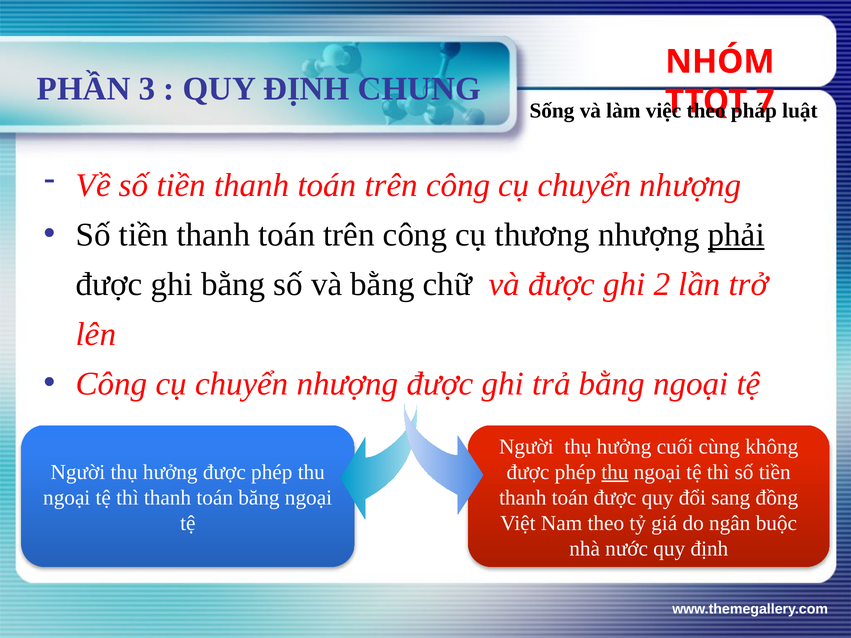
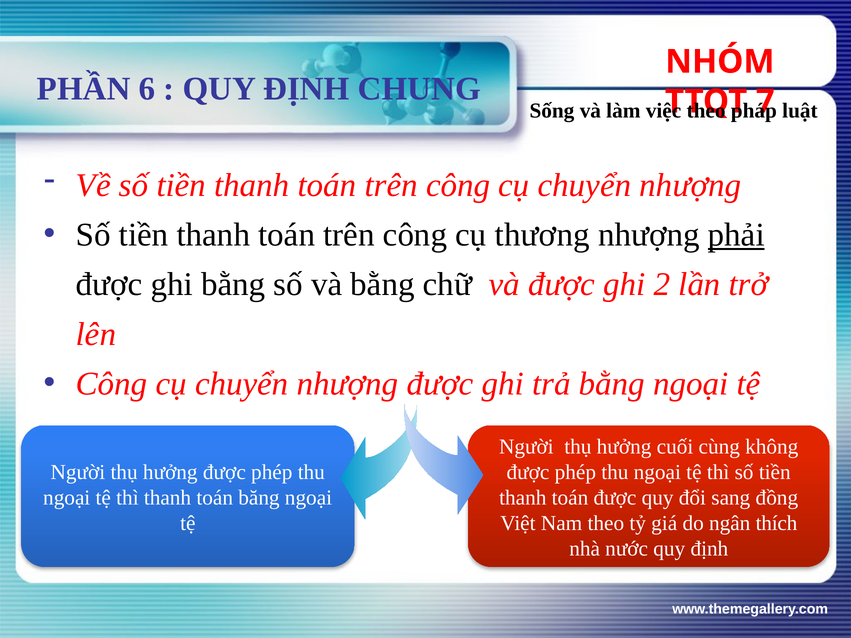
3: 3 -> 6
thu at (615, 472) underline: present -> none
buộc: buộc -> thích
